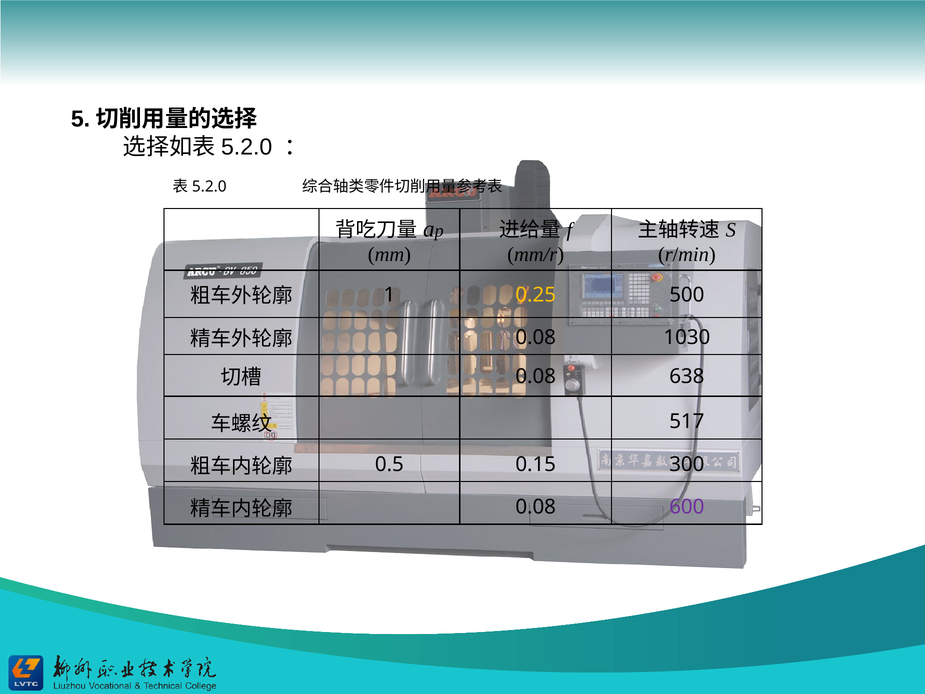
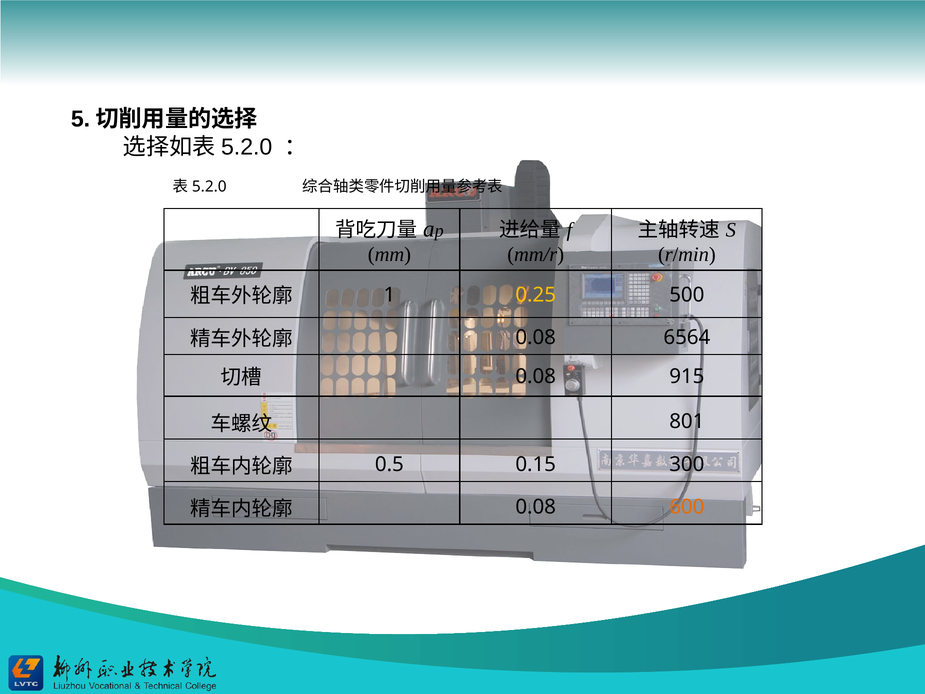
1030: 1030 -> 6564
638: 638 -> 915
517: 517 -> 801
600 colour: purple -> orange
